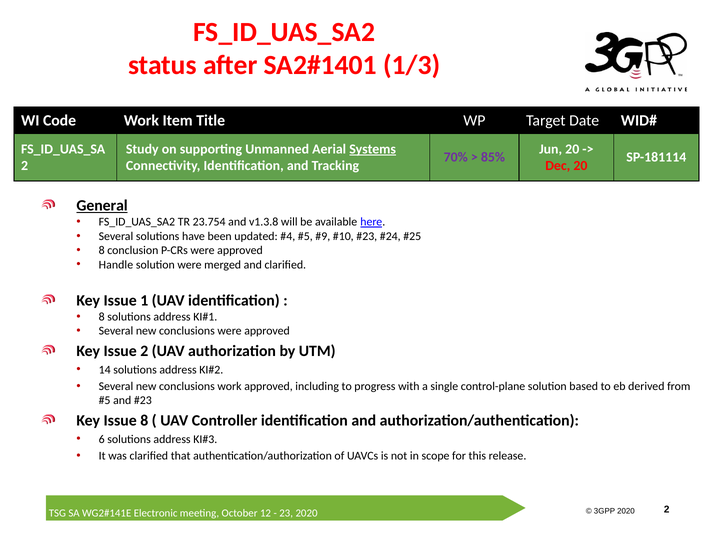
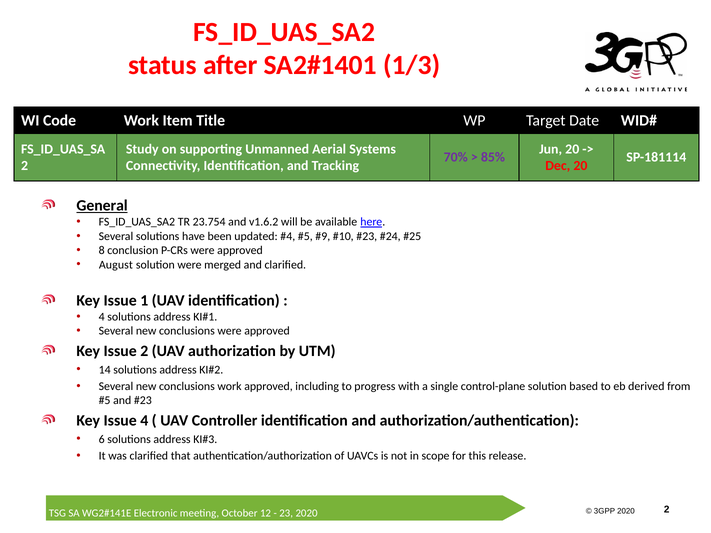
Systems underline: present -> none
v1.3.8: v1.3.8 -> v1.6.2
Handle: Handle -> August
8 at (102, 317): 8 -> 4
Issue 8: 8 -> 4
